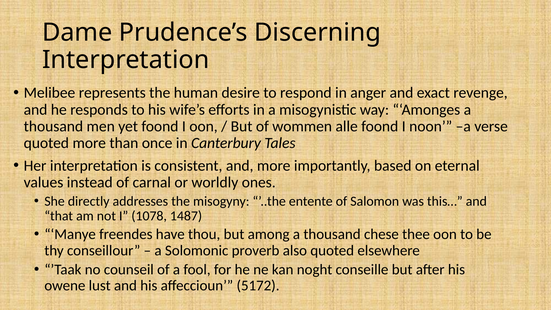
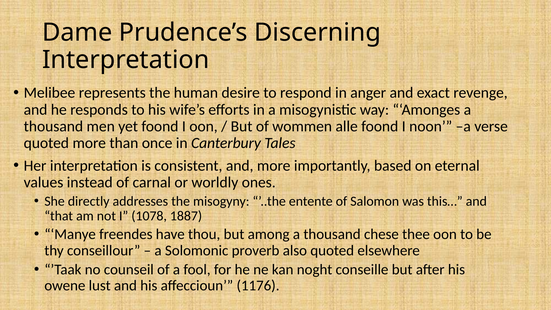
1487: 1487 -> 1887
5172: 5172 -> 1176
